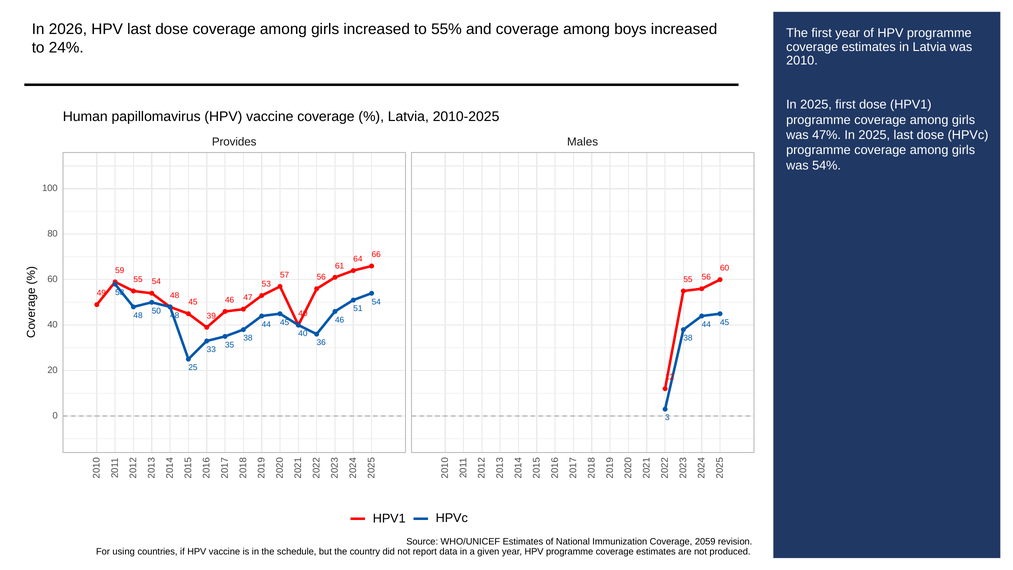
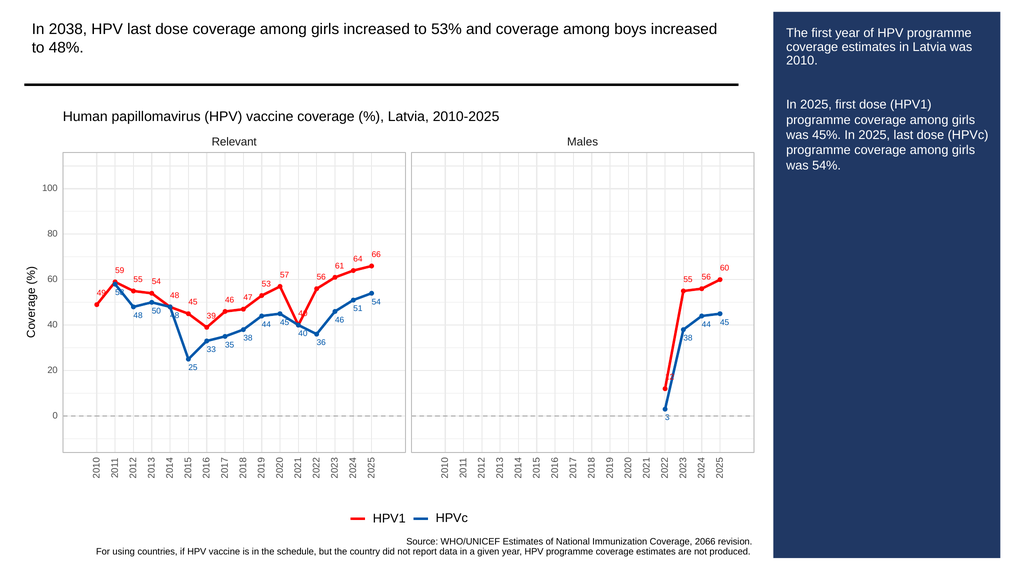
2026: 2026 -> 2038
55%: 55% -> 53%
24%: 24% -> 48%
47%: 47% -> 45%
Provides: Provides -> Relevant
2059: 2059 -> 2066
